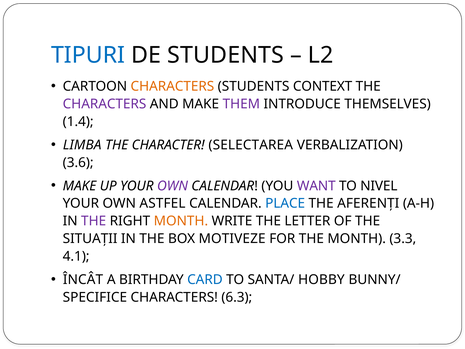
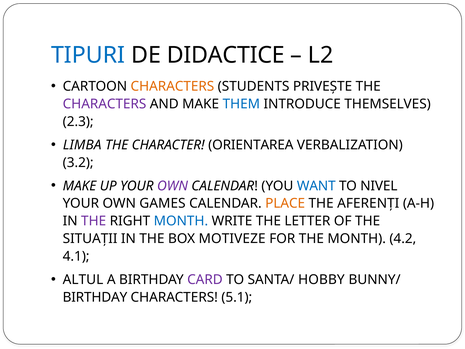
DE STUDENTS: STUDENTS -> DIDACTICE
CONTEXT: CONTEXT -> PRIVEȘTE
THEM colour: purple -> blue
1.4: 1.4 -> 2.3
SELECTAREA: SELECTAREA -> ORIENTAREA
3.6: 3.6 -> 3.2
WANT colour: purple -> blue
ASTFEL: ASTFEL -> GAMES
PLACE colour: blue -> orange
MONTH at (181, 221) colour: orange -> blue
3.3: 3.3 -> 4.2
ÎNCÂT: ÎNCÂT -> ALTUL
CARD colour: blue -> purple
SPECIFICE at (95, 297): SPECIFICE -> BIRTHDAY
6.3: 6.3 -> 5.1
